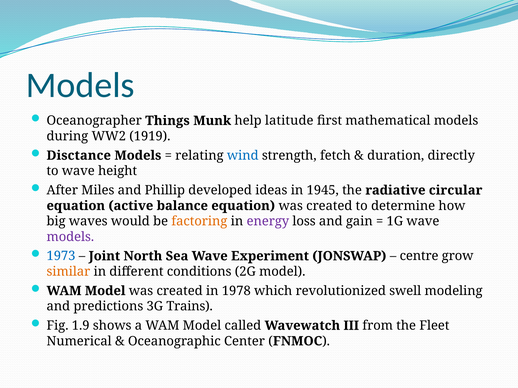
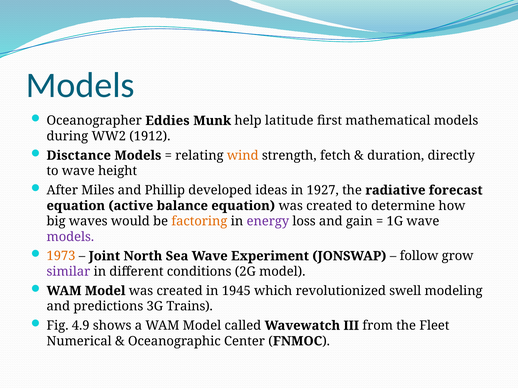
Things: Things -> Eddies
1919: 1919 -> 1912
wind colour: blue -> orange
1945: 1945 -> 1927
circular: circular -> forecast
1973 colour: blue -> orange
centre: centre -> follow
similar colour: orange -> purple
1978: 1978 -> 1945
1.9: 1.9 -> 4.9
